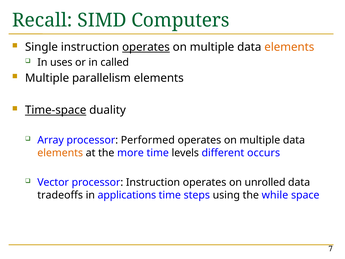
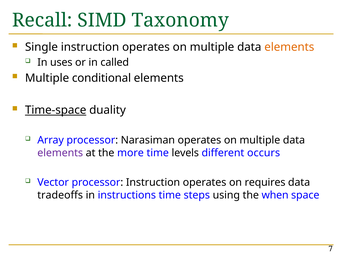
Computers: Computers -> Taxonomy
operates at (146, 47) underline: present -> none
parallelism: parallelism -> conditional
Performed: Performed -> Narasiman
elements at (60, 153) colour: orange -> purple
unrolled: unrolled -> requires
applications: applications -> instructions
while: while -> when
